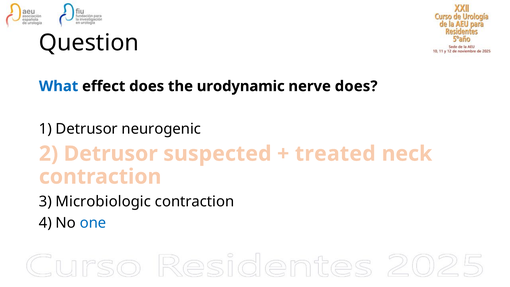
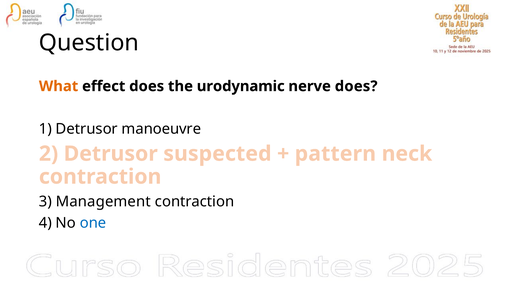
What colour: blue -> orange
neurogenic: neurogenic -> manoeuvre
treated: treated -> pattern
Microbiologic: Microbiologic -> Management
